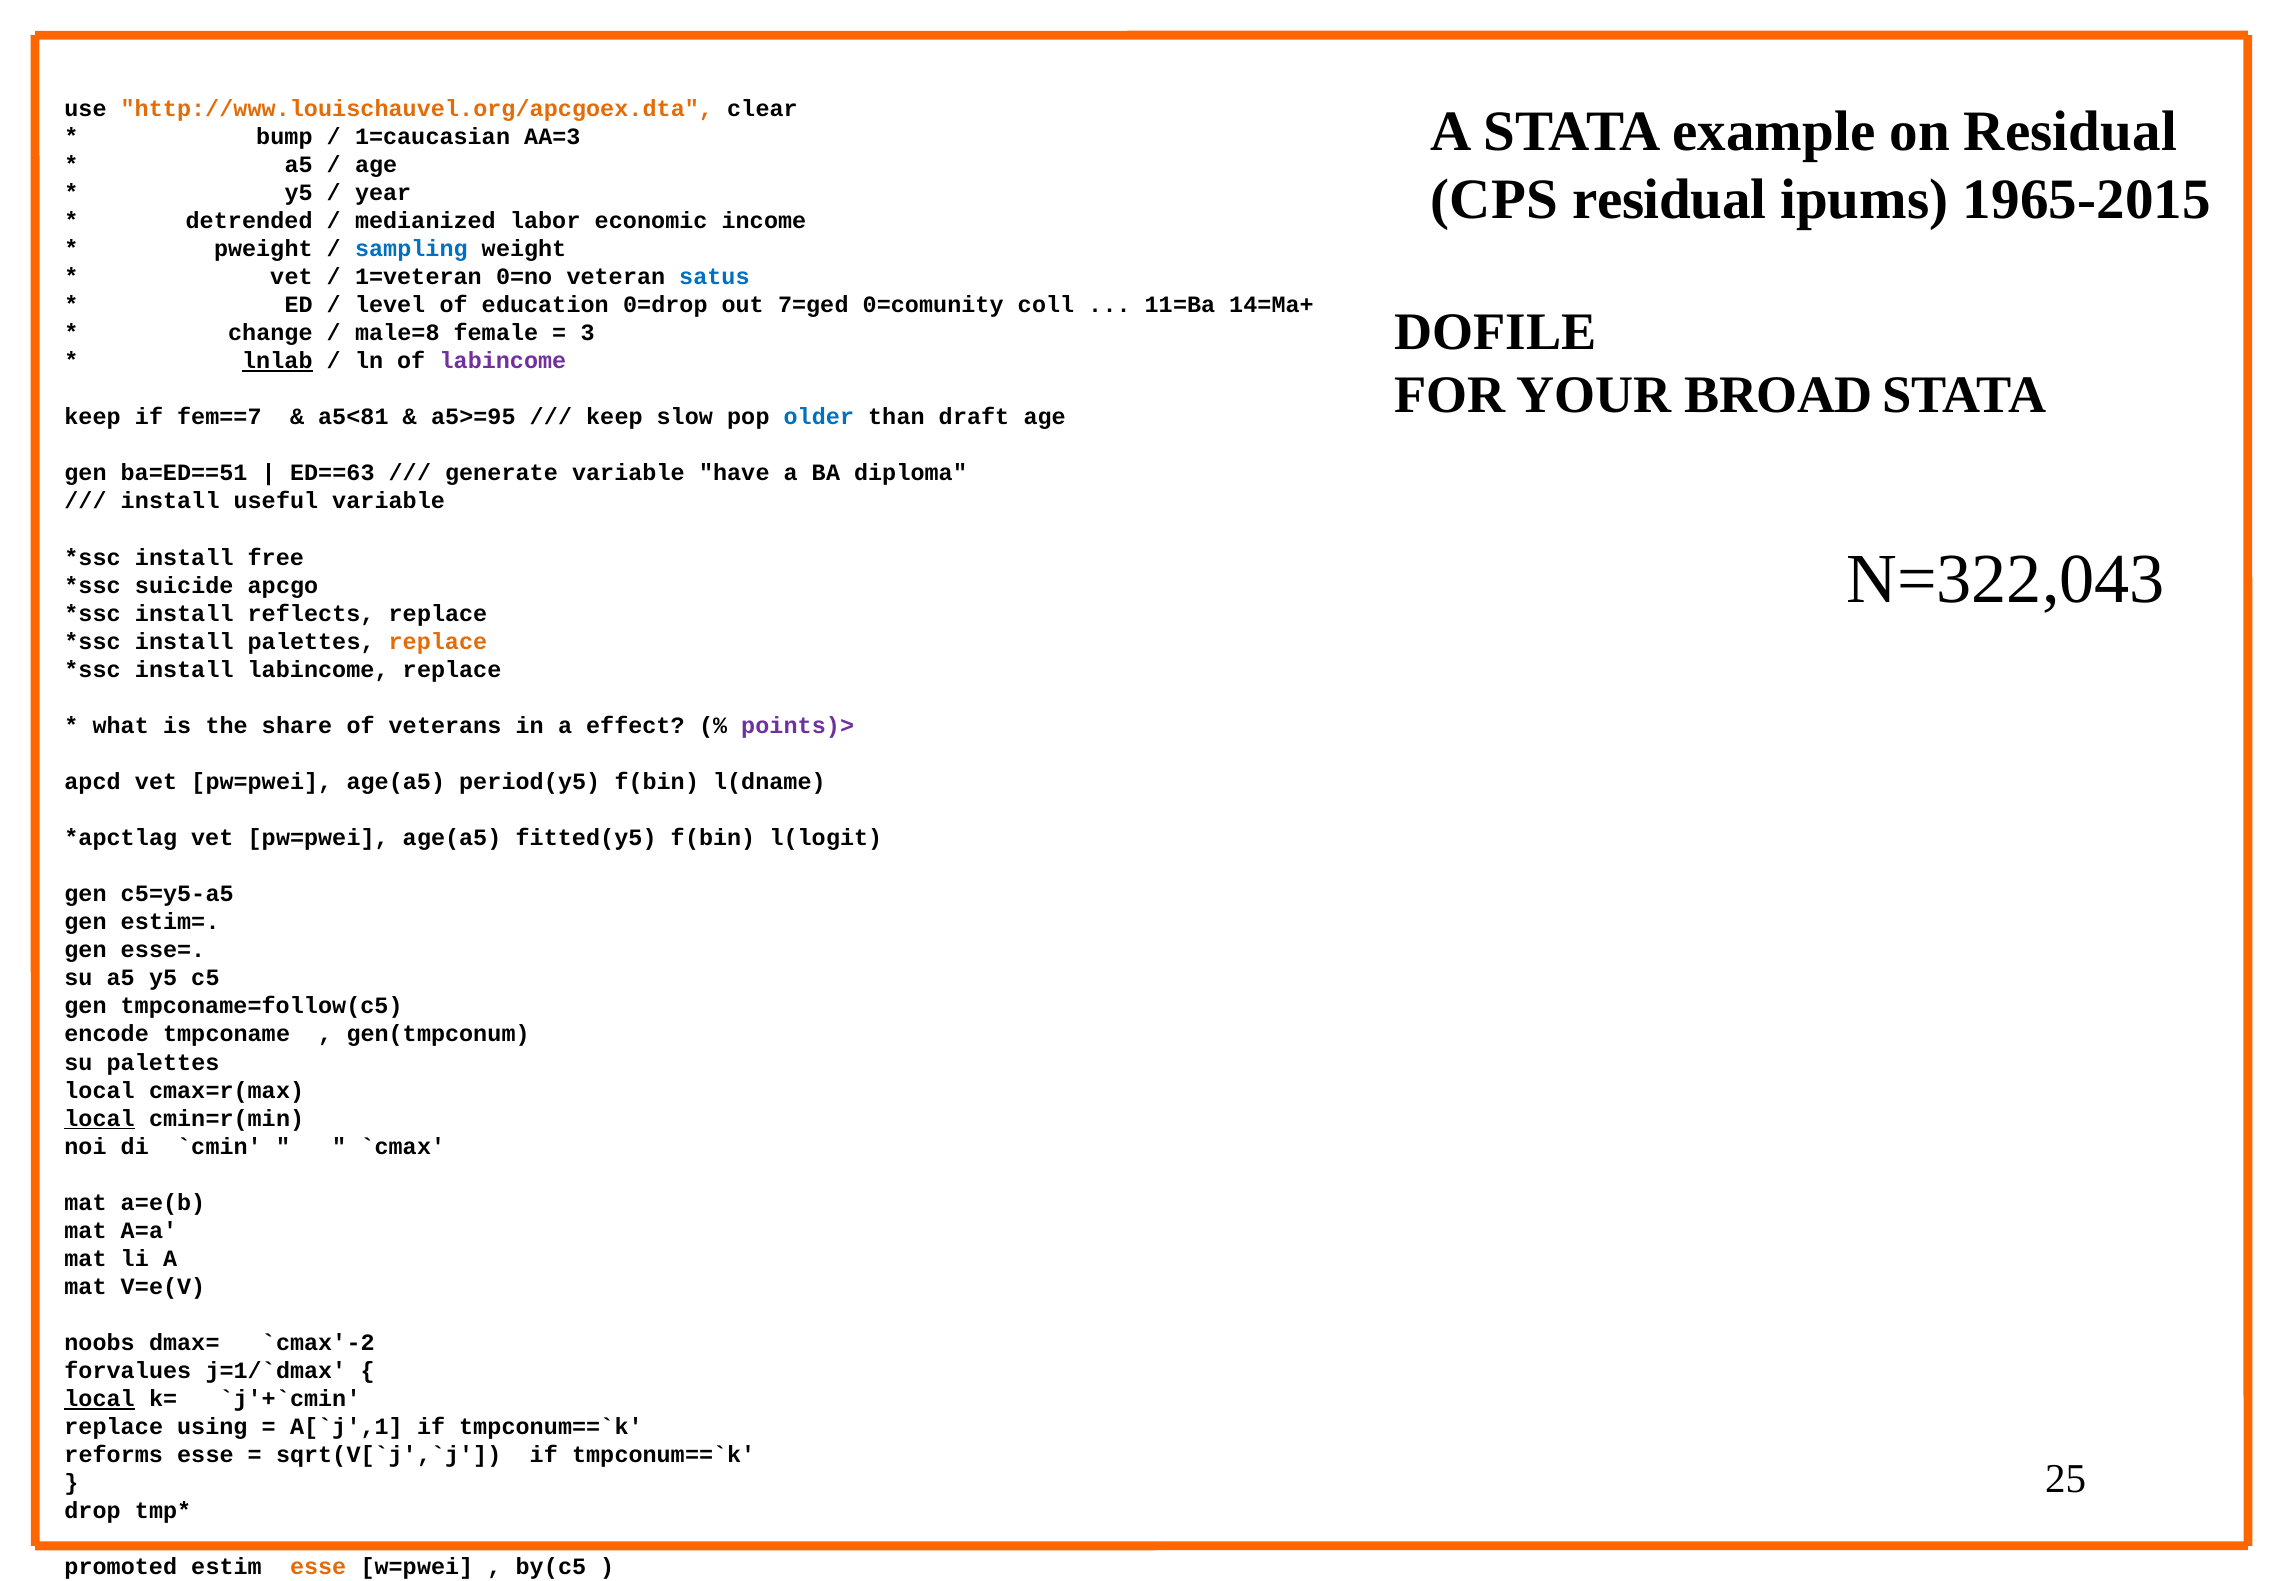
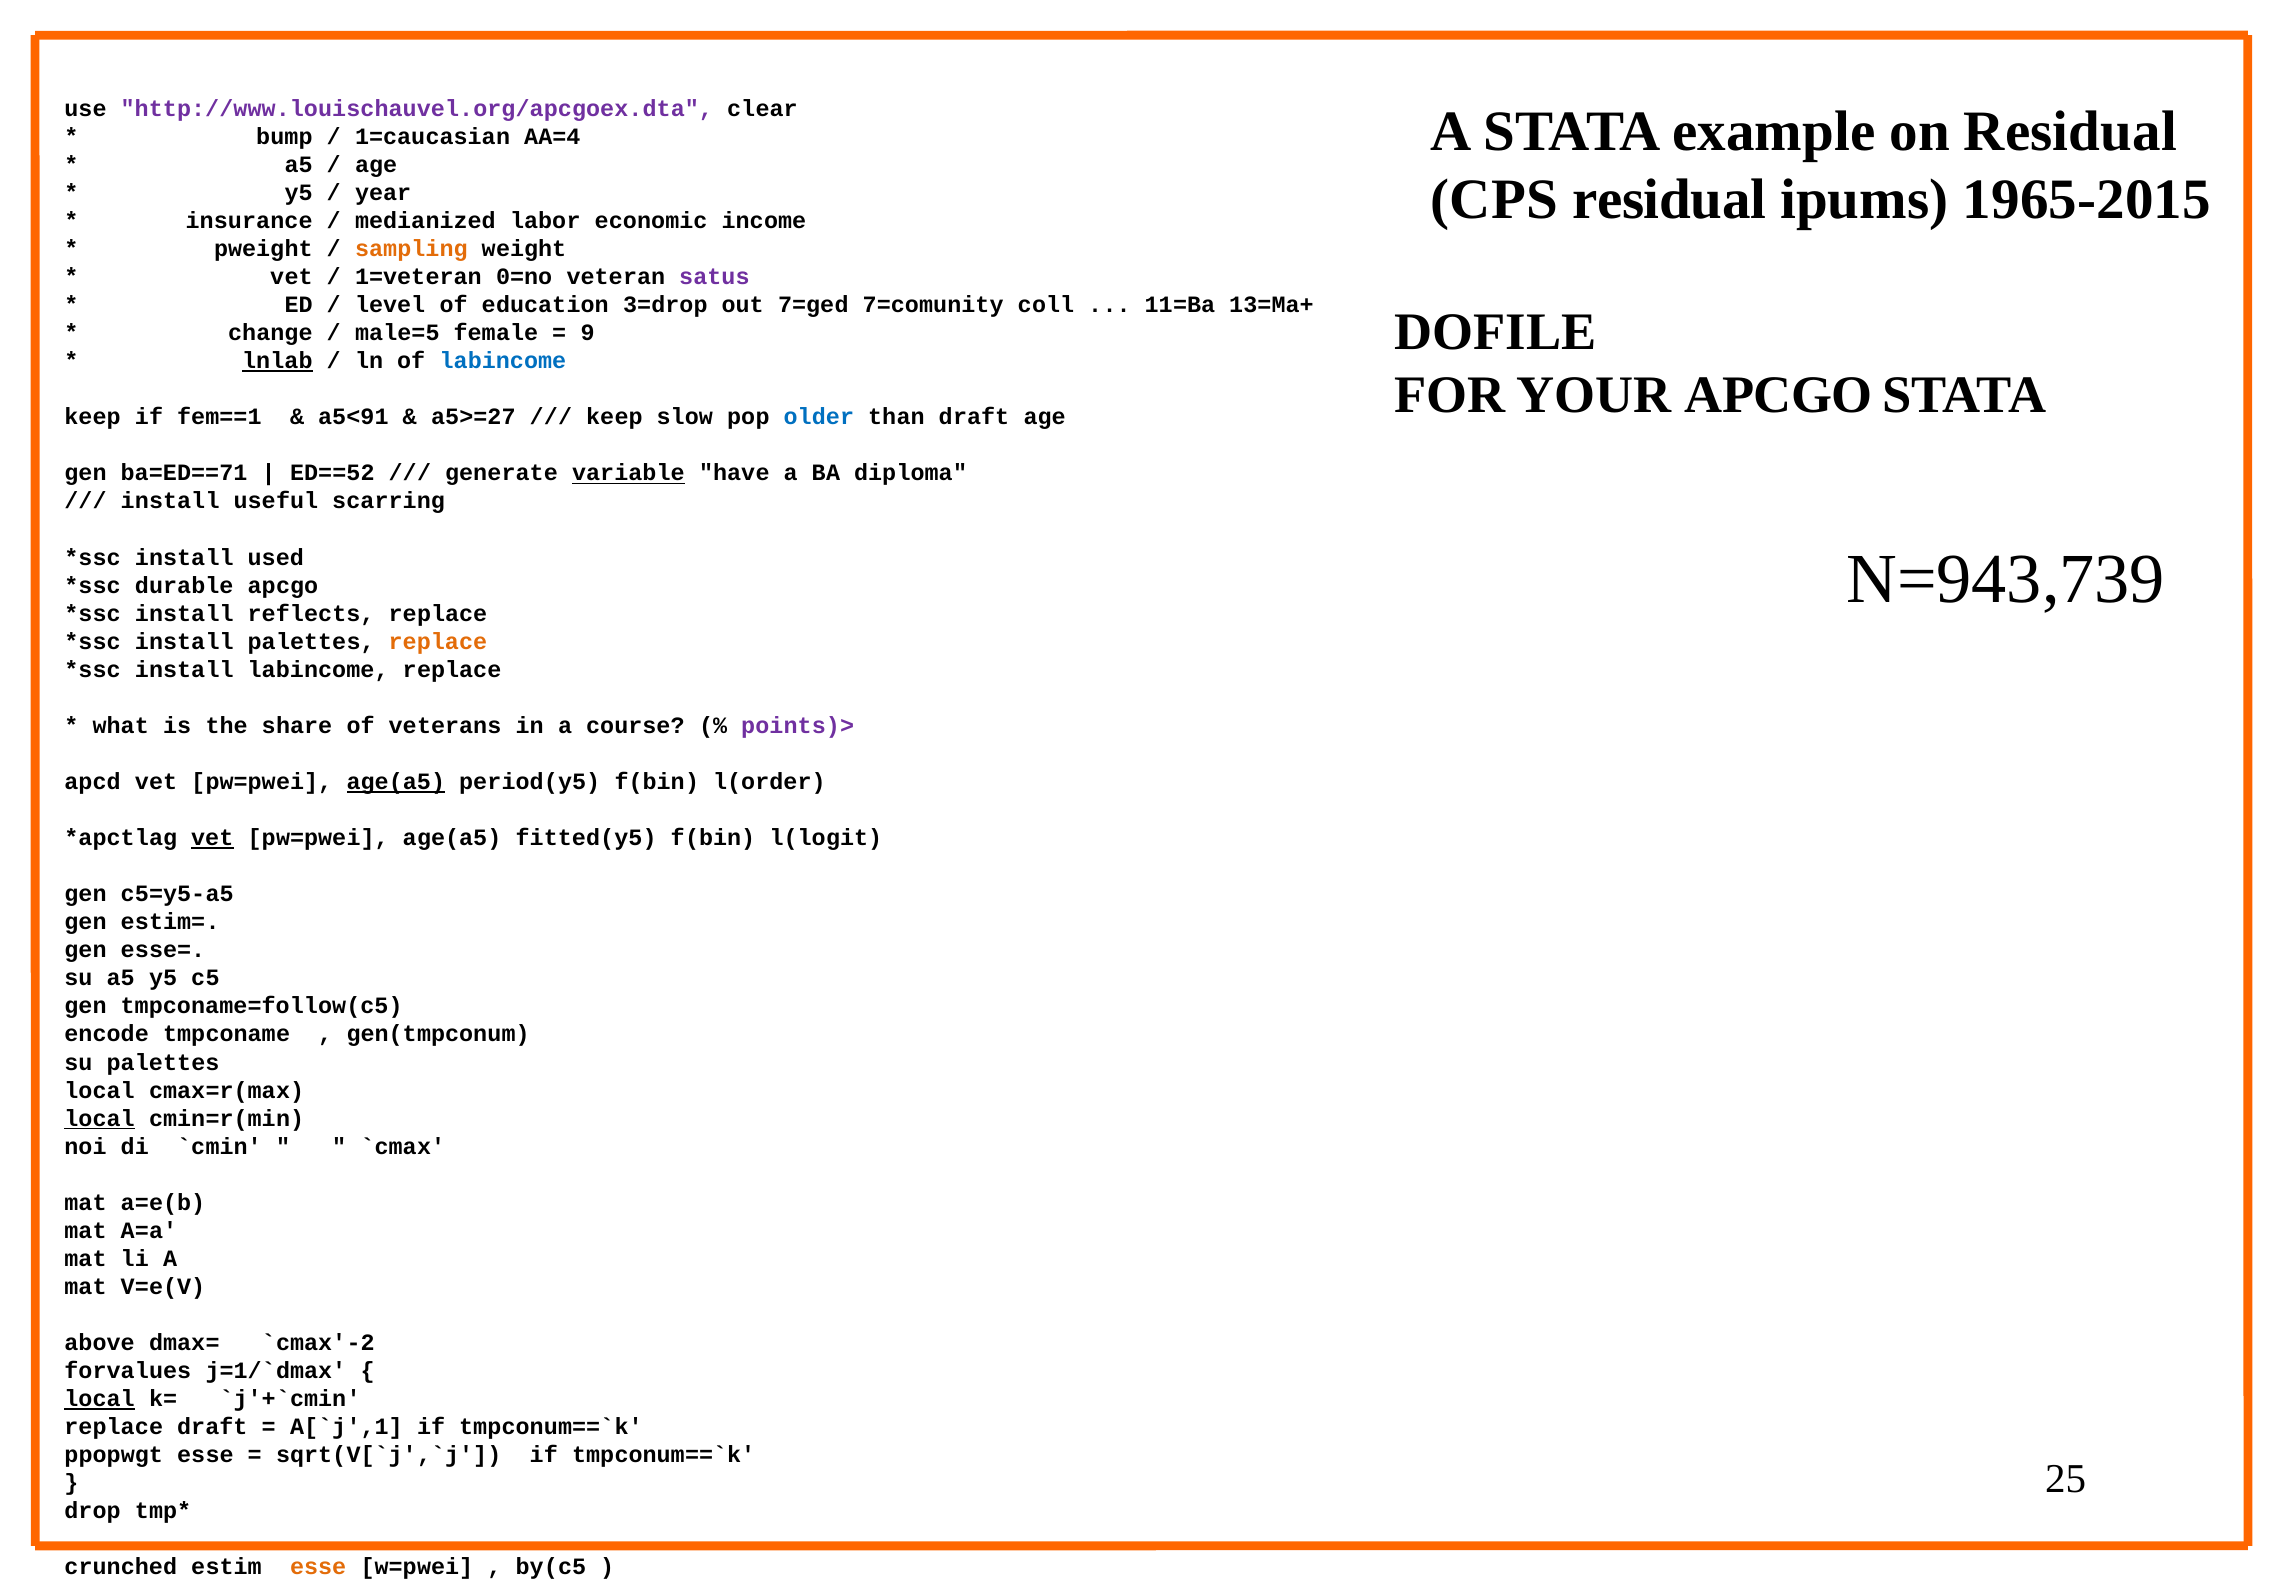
http://www.louischauvel.org/apcgoex.dta colour: orange -> purple
AA=3: AA=3 -> AA=4
detrended: detrended -> insurance
sampling colour: blue -> orange
satus colour: blue -> purple
0=drop: 0=drop -> 3=drop
0=comunity: 0=comunity -> 7=comunity
14=Ma+: 14=Ma+ -> 13=Ma+
male=8: male=8 -> male=5
3: 3 -> 9
labincome at (503, 361) colour: purple -> blue
YOUR BROAD: BROAD -> APCGO
fem==7: fem==7 -> fem==1
a5<81: a5<81 -> a5<91
a5>=95: a5>=95 -> a5>=27
ba=ED==51: ba=ED==51 -> ba=ED==71
ED==63: ED==63 -> ED==52
variable at (628, 473) underline: none -> present
useful variable: variable -> scarring
N=322,043: N=322,043 -> N=943,739
free: free -> used
suicide: suicide -> durable
effect: effect -> course
age(a5 at (396, 782) underline: none -> present
l(dname: l(dname -> l(order
vet at (212, 838) underline: none -> present
noobs: noobs -> above
replace using: using -> draft
reforms: reforms -> ppopwgt
promoted: promoted -> crunched
